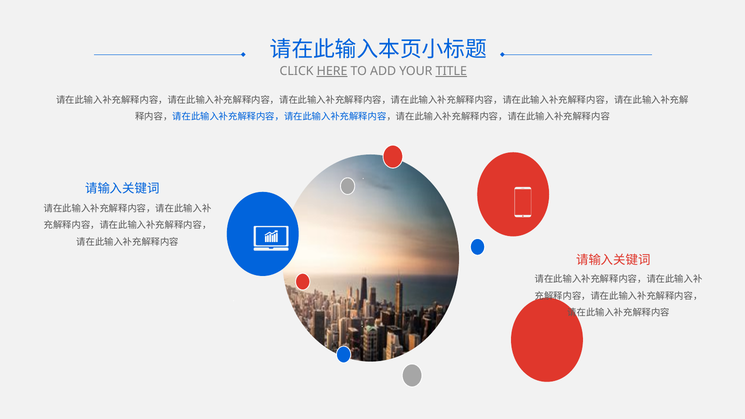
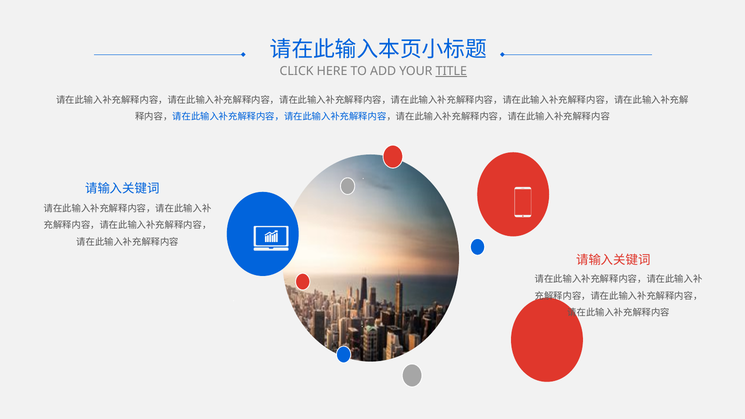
HERE underline: present -> none
